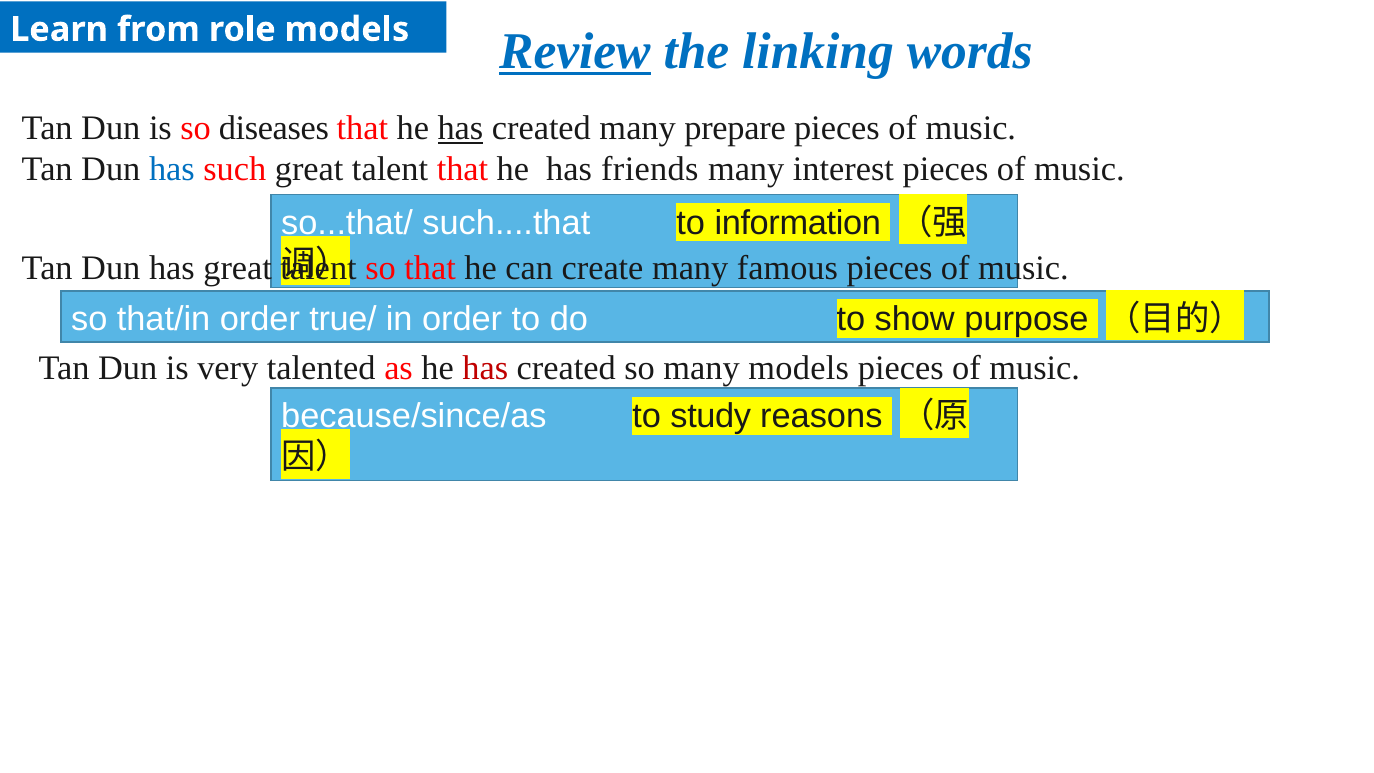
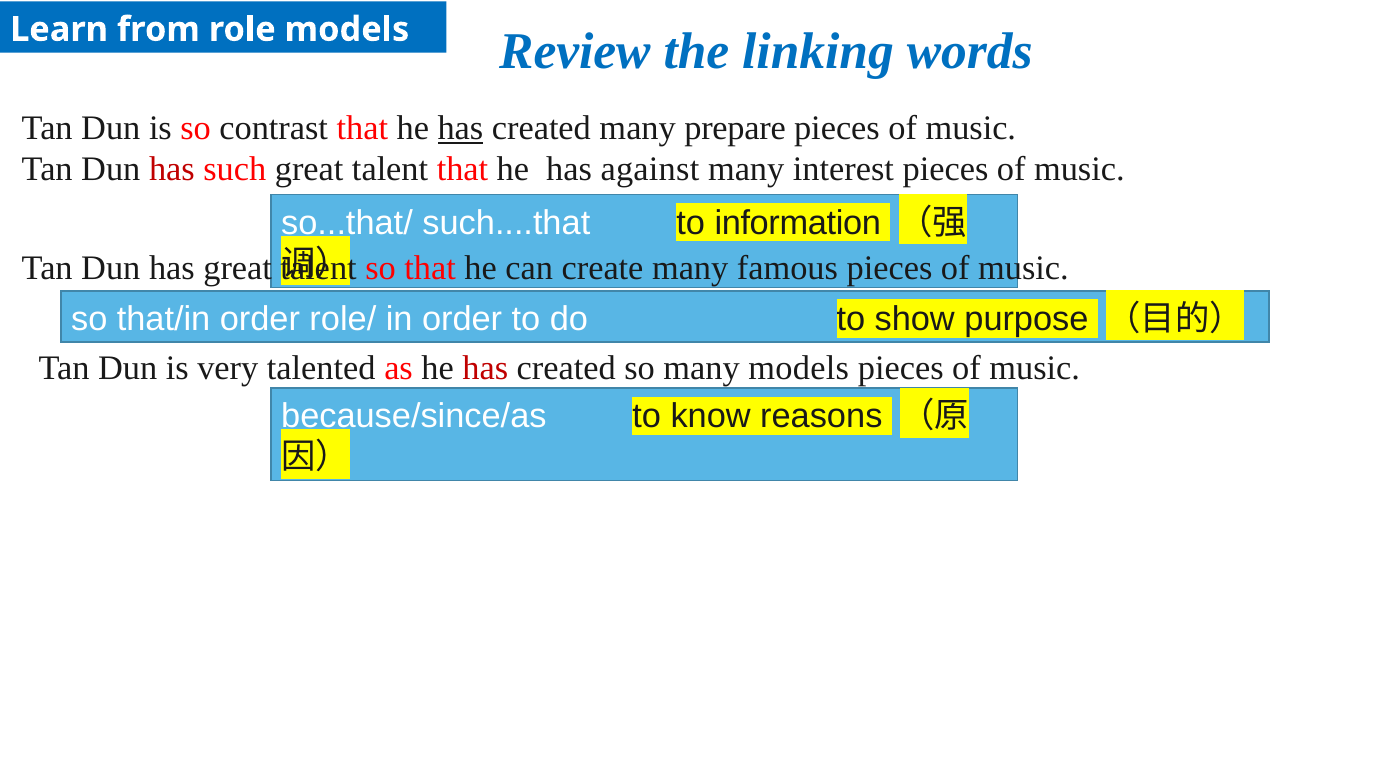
Review underline: present -> none
diseases: diseases -> contrast
has at (172, 169) colour: blue -> red
friends: friends -> against
true/: true/ -> role/
study: study -> know
